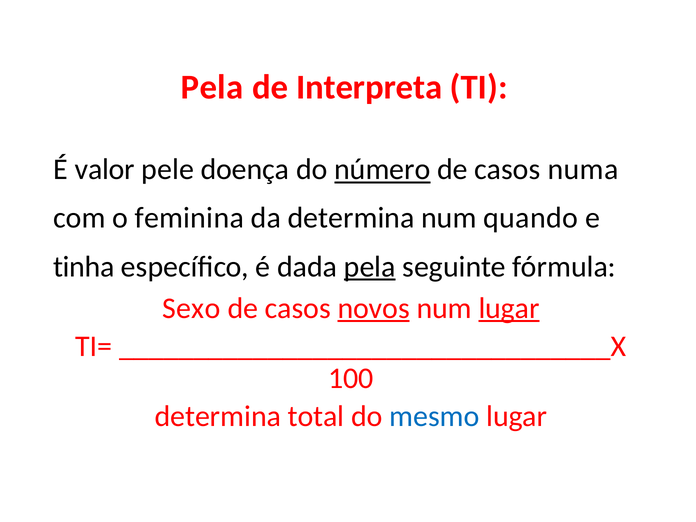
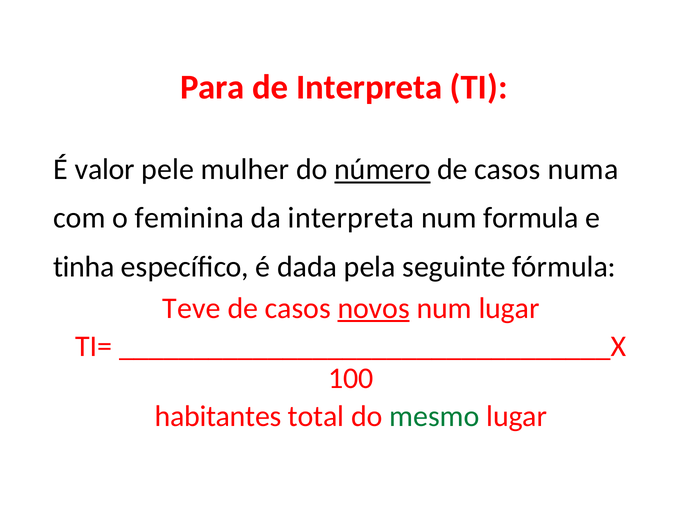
Pela at (212, 87): Pela -> Para
doença: doença -> mulher
da determina: determina -> interpreta
quando: quando -> formula
pela at (370, 267) underline: present -> none
Sexo: Sexo -> Teve
lugar at (509, 308) underline: present -> none
determina at (218, 416): determina -> habitantes
mesmo colour: blue -> green
